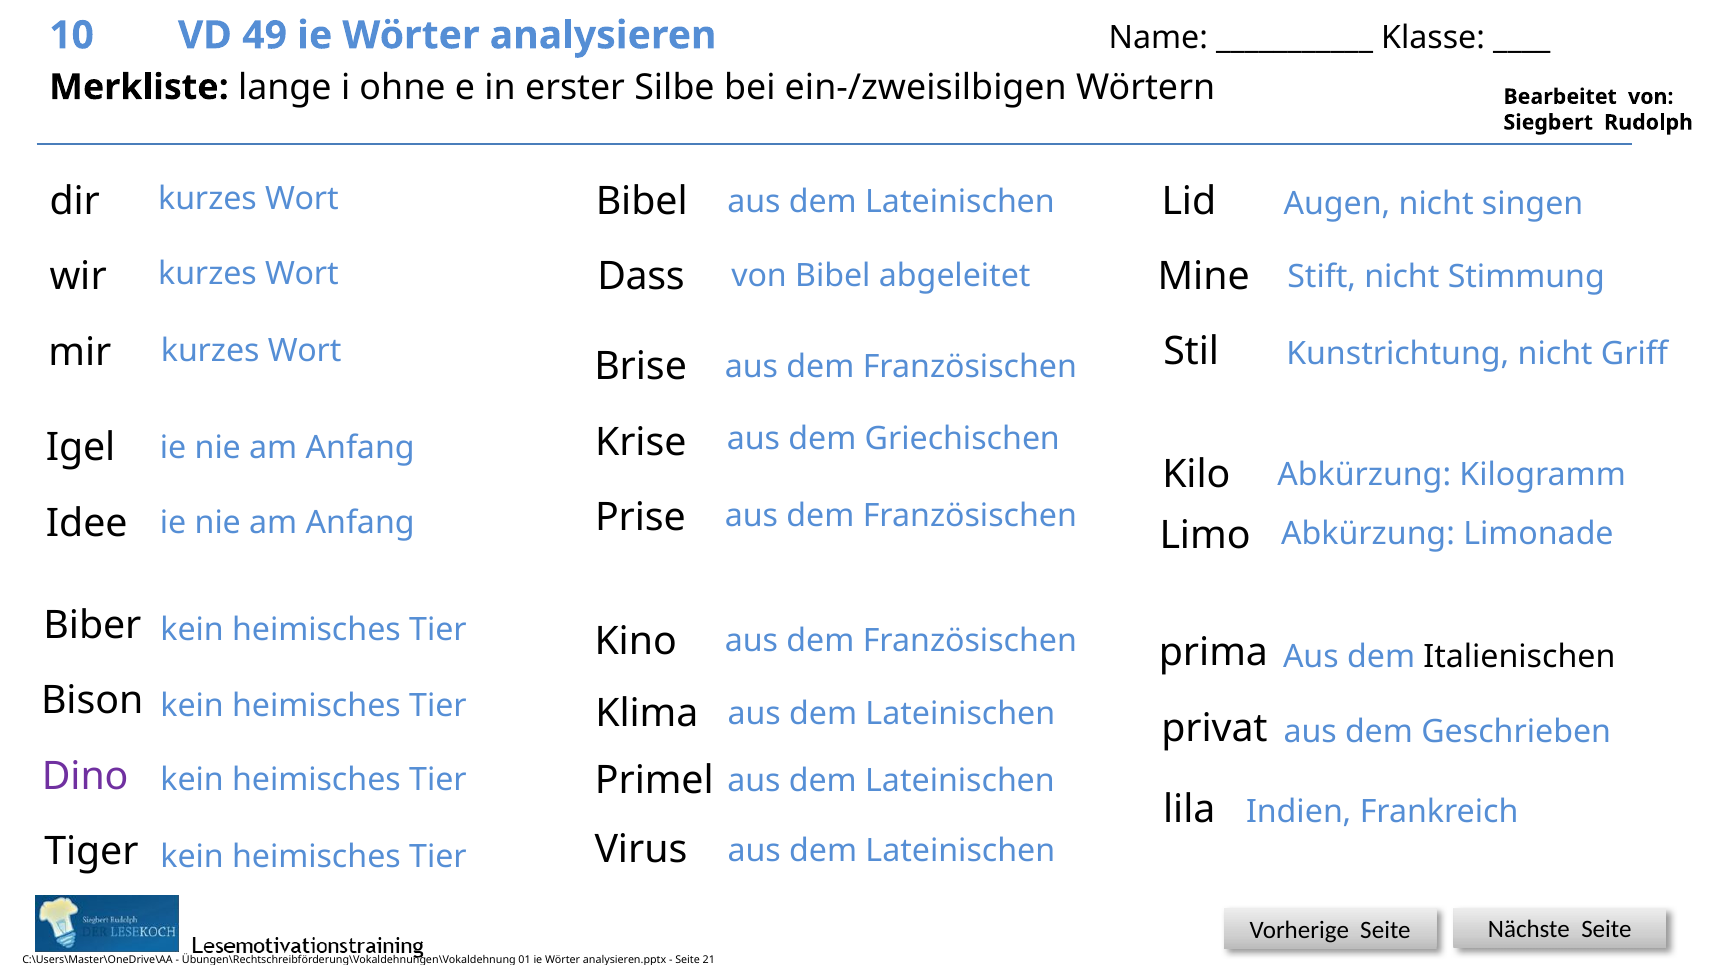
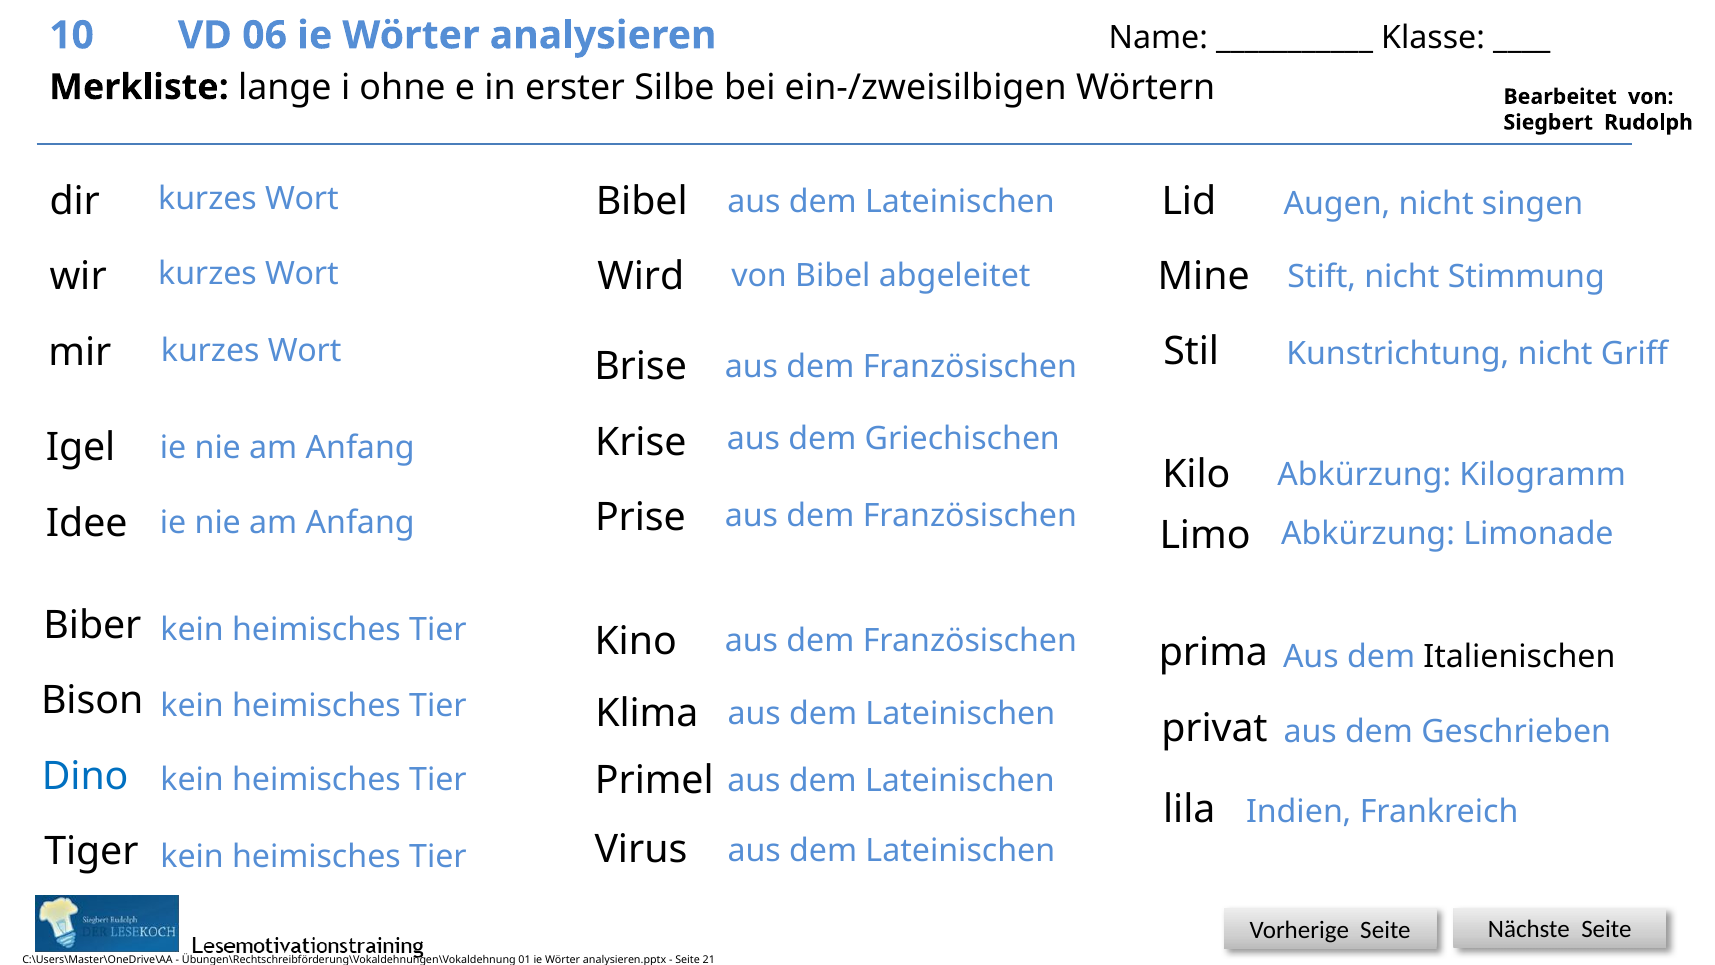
49: 49 -> 06
Dass: Dass -> Wird
Dino colour: purple -> blue
